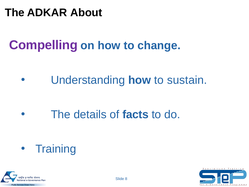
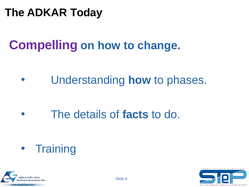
About: About -> Today
sustain: sustain -> phases
